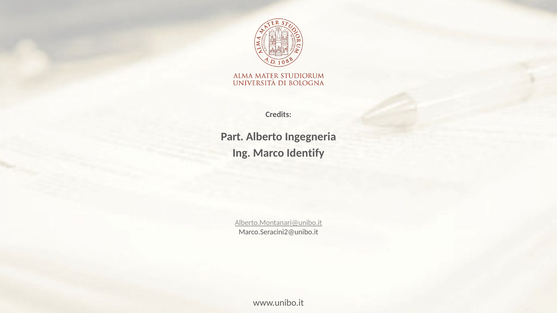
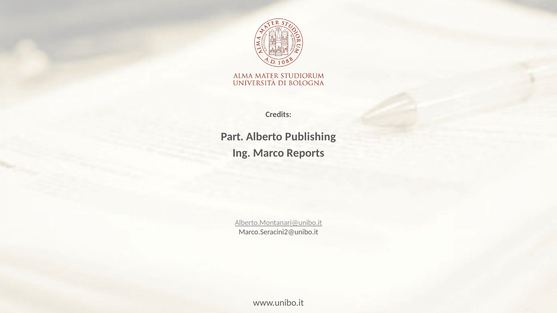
Ingegneria: Ingegneria -> Publishing
Identify: Identify -> Reports
